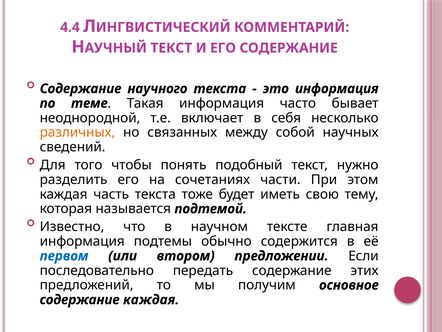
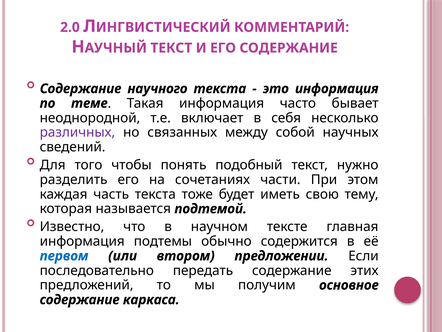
4.4: 4.4 -> 2.0
различных colour: orange -> purple
содержание каждая: каждая -> каркаса
